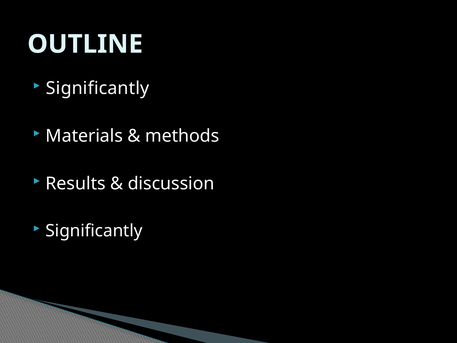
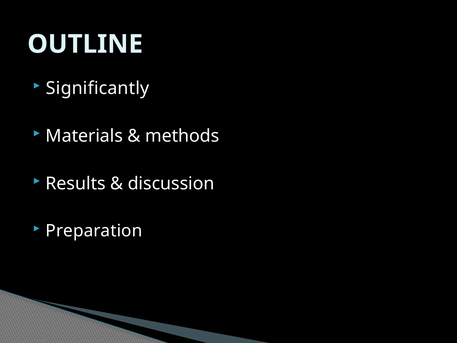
Significantly at (94, 231): Significantly -> Preparation
